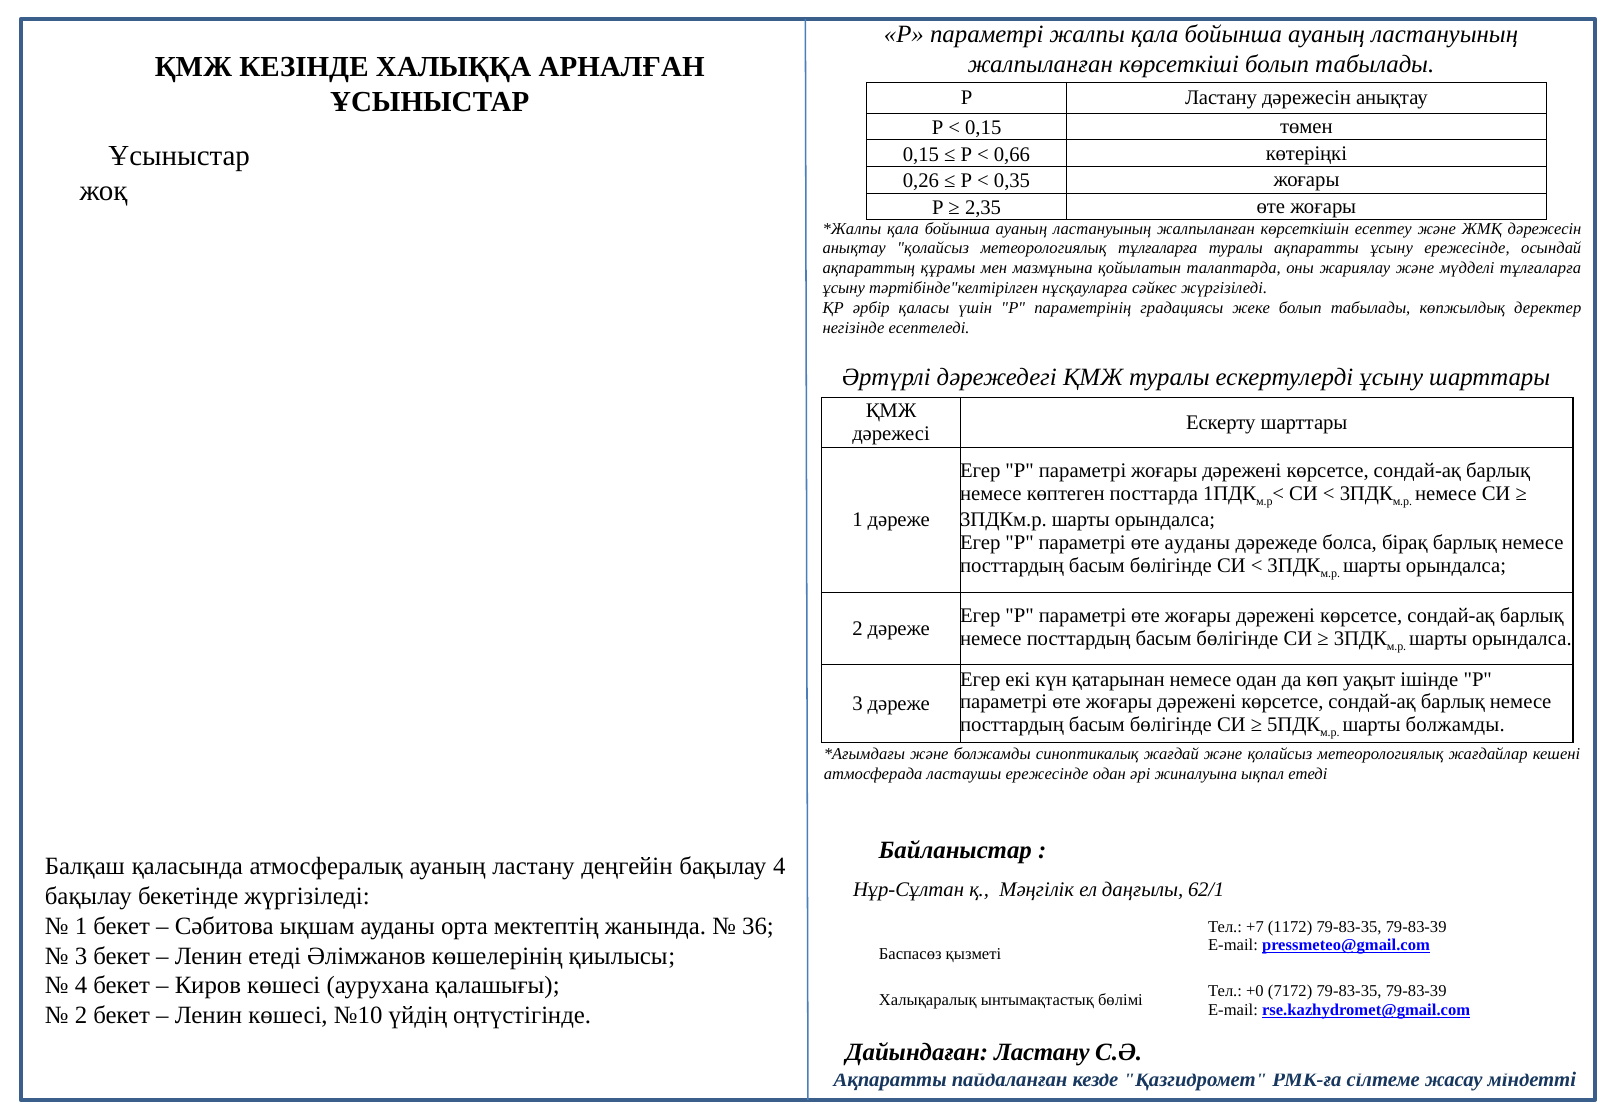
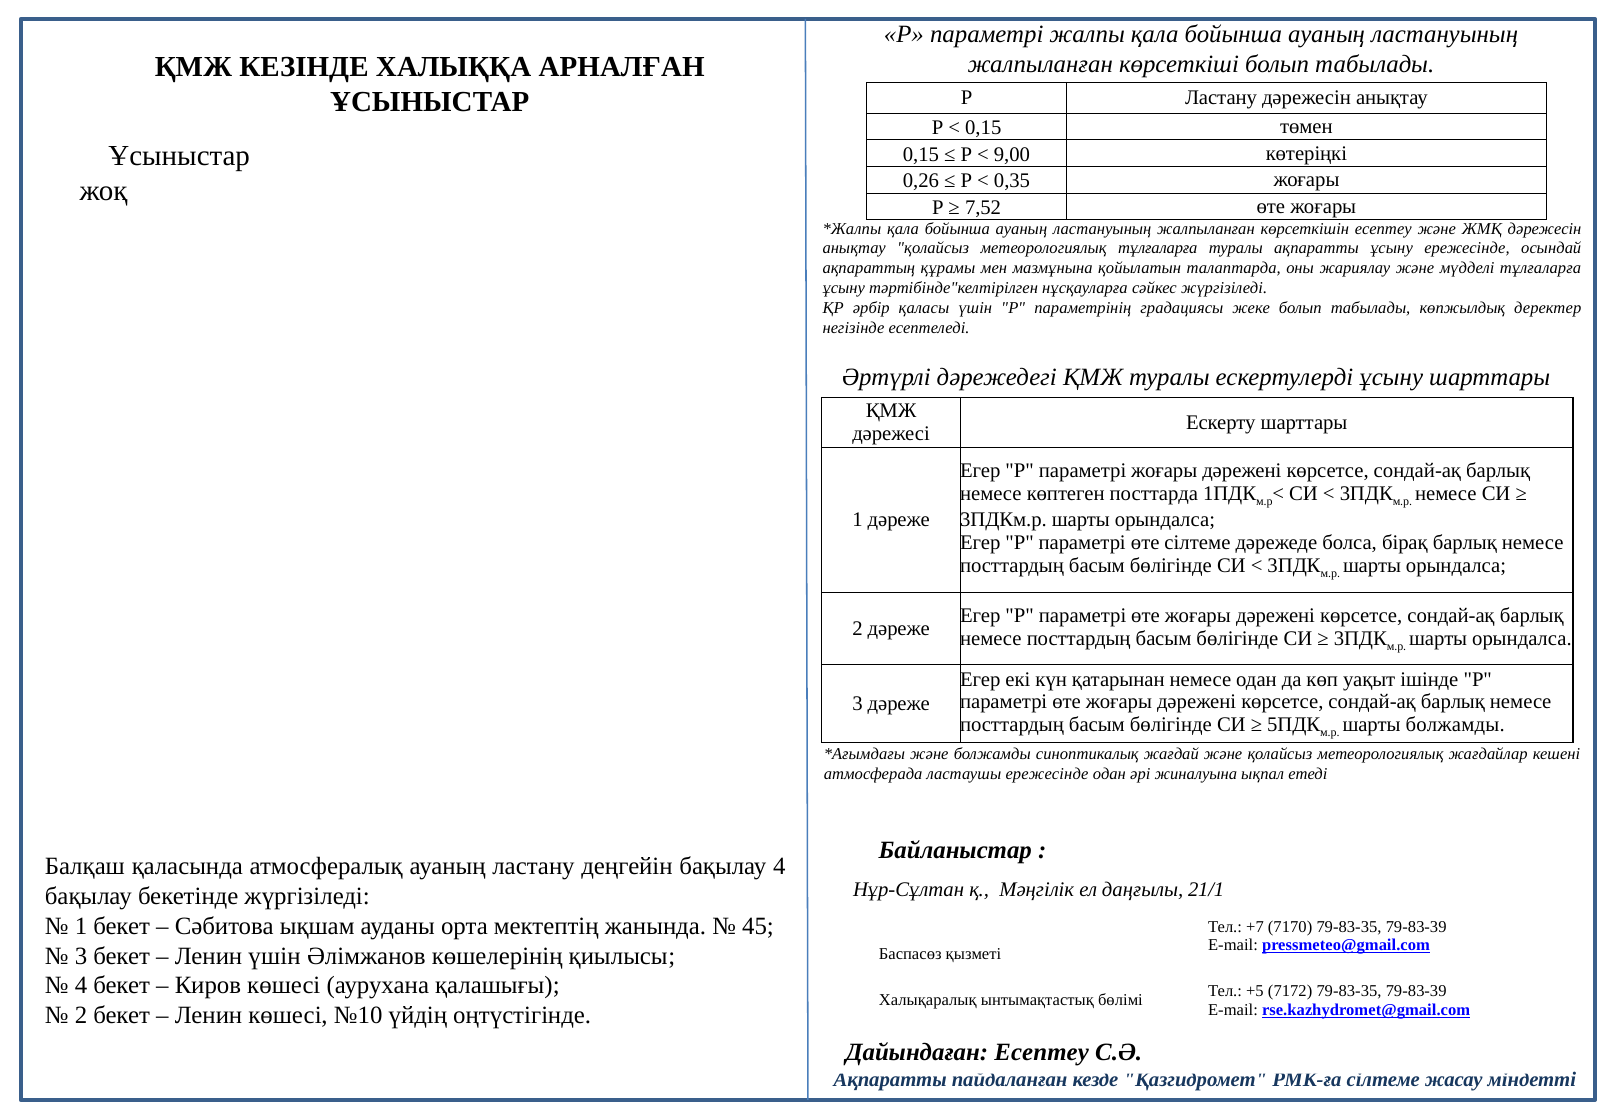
0,66: 0,66 -> 9,00
2,35: 2,35 -> 7,52
өте ауданы: ауданы -> сілтеме
62/1: 62/1 -> 21/1
36: 36 -> 45
1172: 1172 -> 7170
Ленин етеді: етеді -> үшін
+0: +0 -> +5
Дайындаған Ластану: Ластану -> Есептеу
